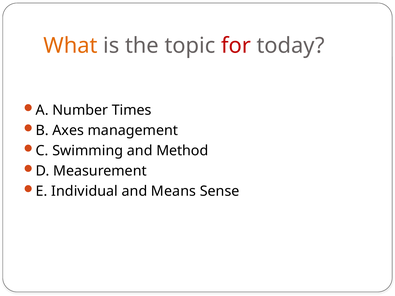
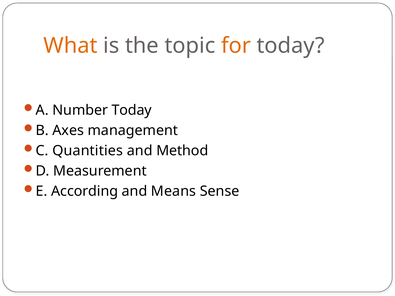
for colour: red -> orange
Number Times: Times -> Today
Swimming: Swimming -> Quantities
Individual: Individual -> According
